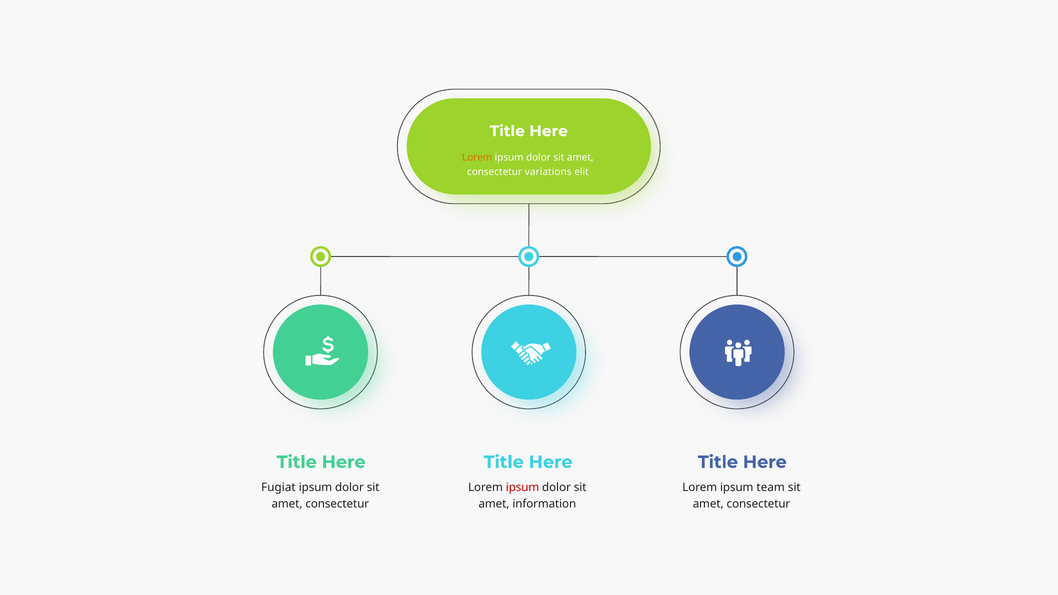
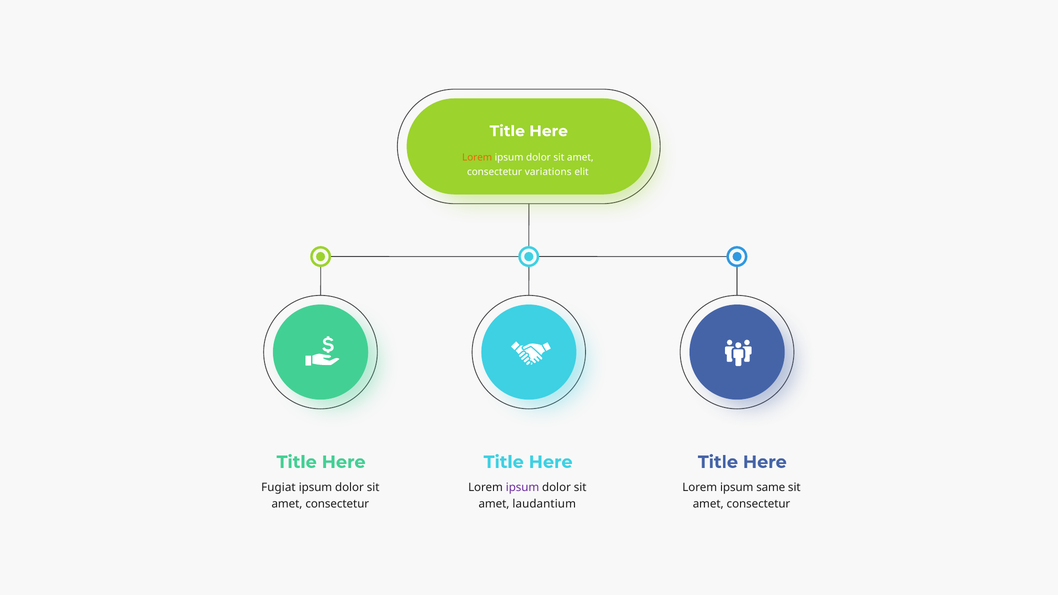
ipsum at (523, 488) colour: red -> purple
team: team -> same
information: information -> laudantium
